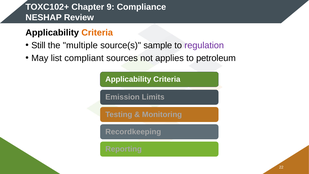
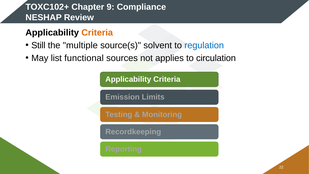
sample: sample -> solvent
regulation colour: purple -> blue
compliant: compliant -> functional
petroleum: petroleum -> circulation
